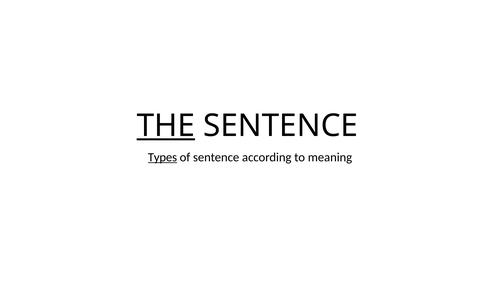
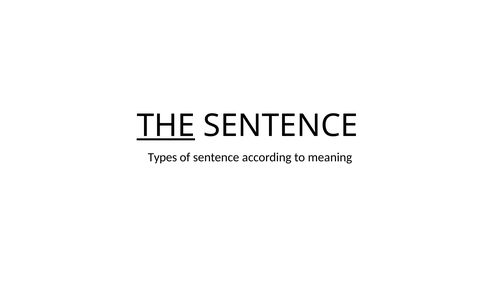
Types underline: present -> none
